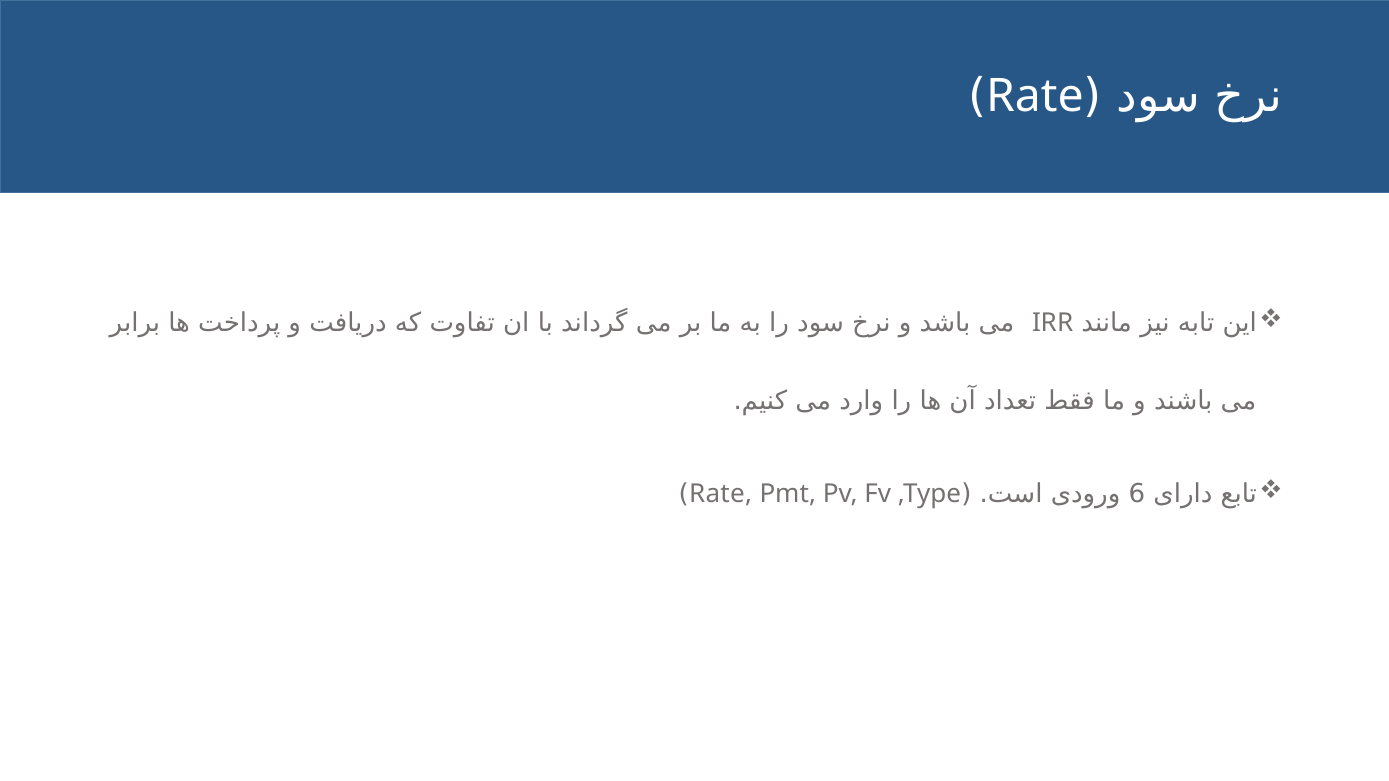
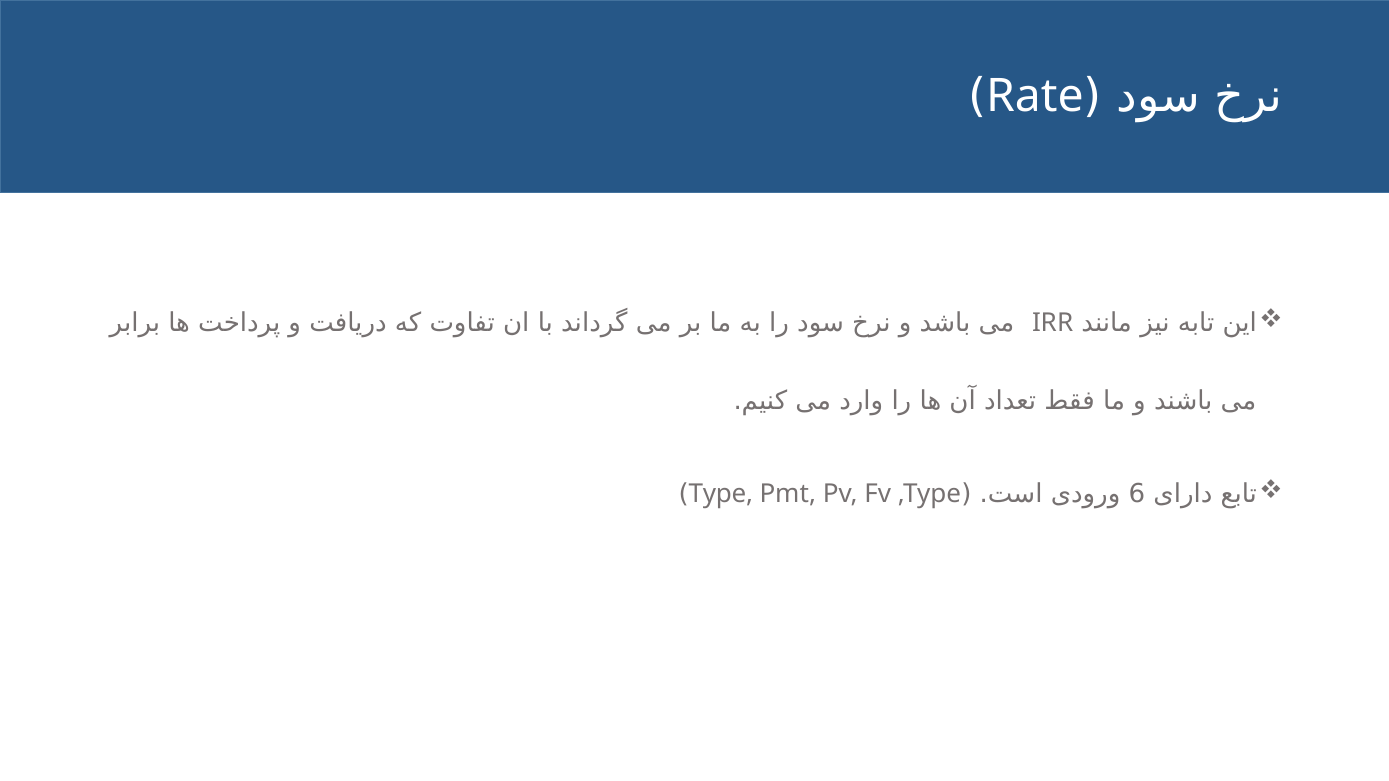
Rate at (721, 494): Rate -> Type
